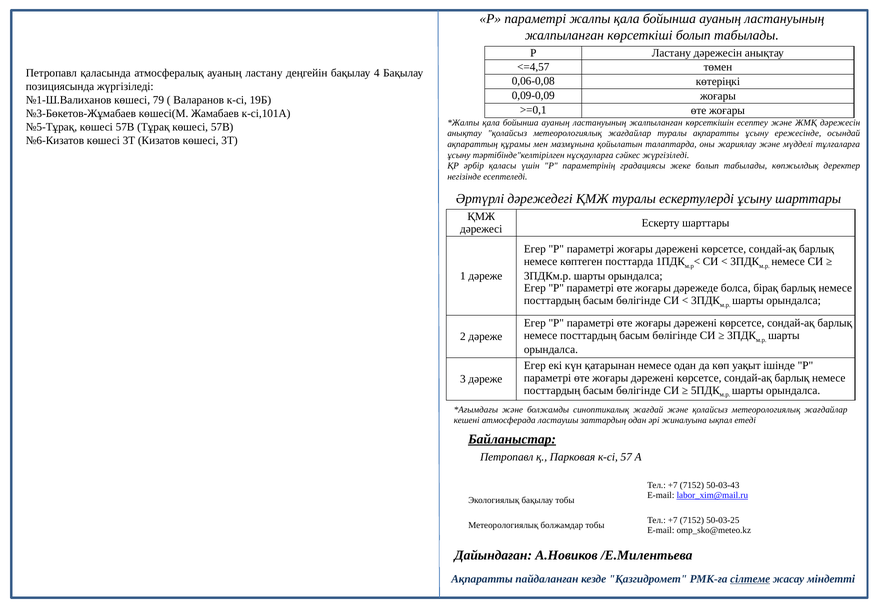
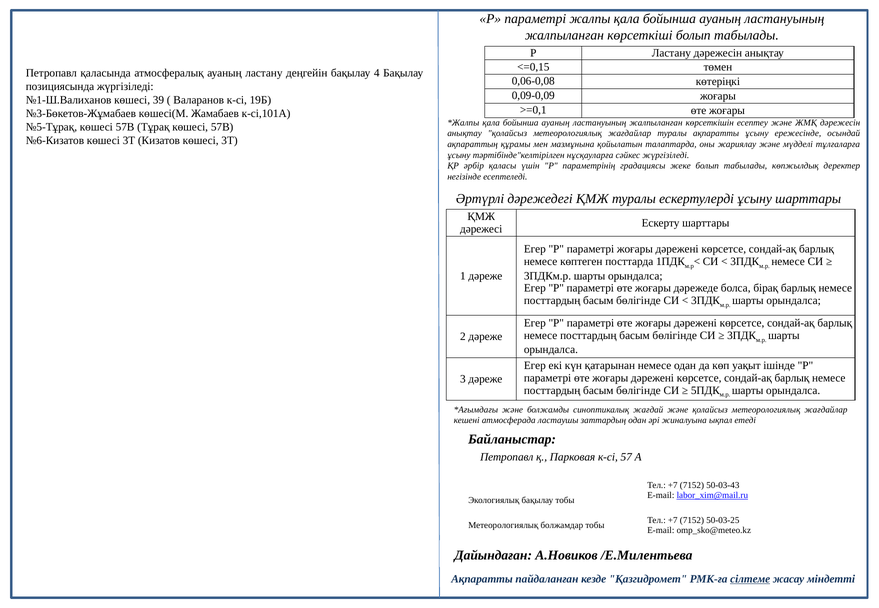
<=4,57: <=4,57 -> <=0,15
79: 79 -> 39
Байланыстар underline: present -> none
